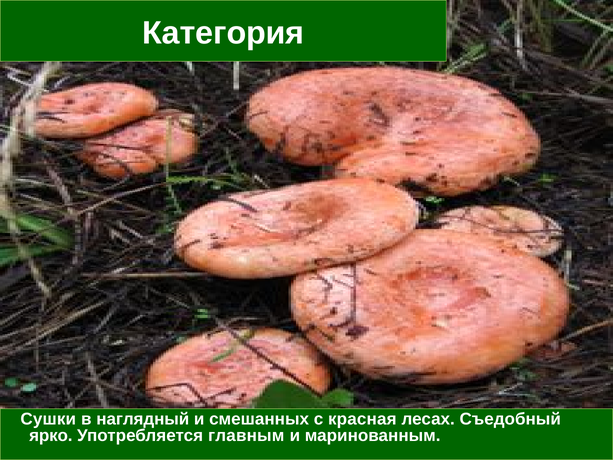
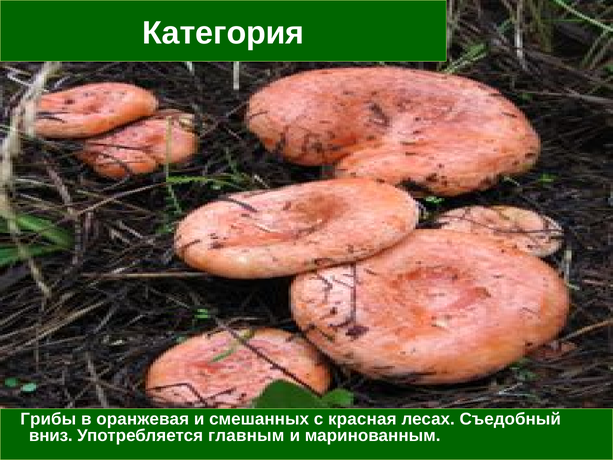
Сушки: Сушки -> Грибы
наглядный: наглядный -> оранжевая
ярко: ярко -> вниз
